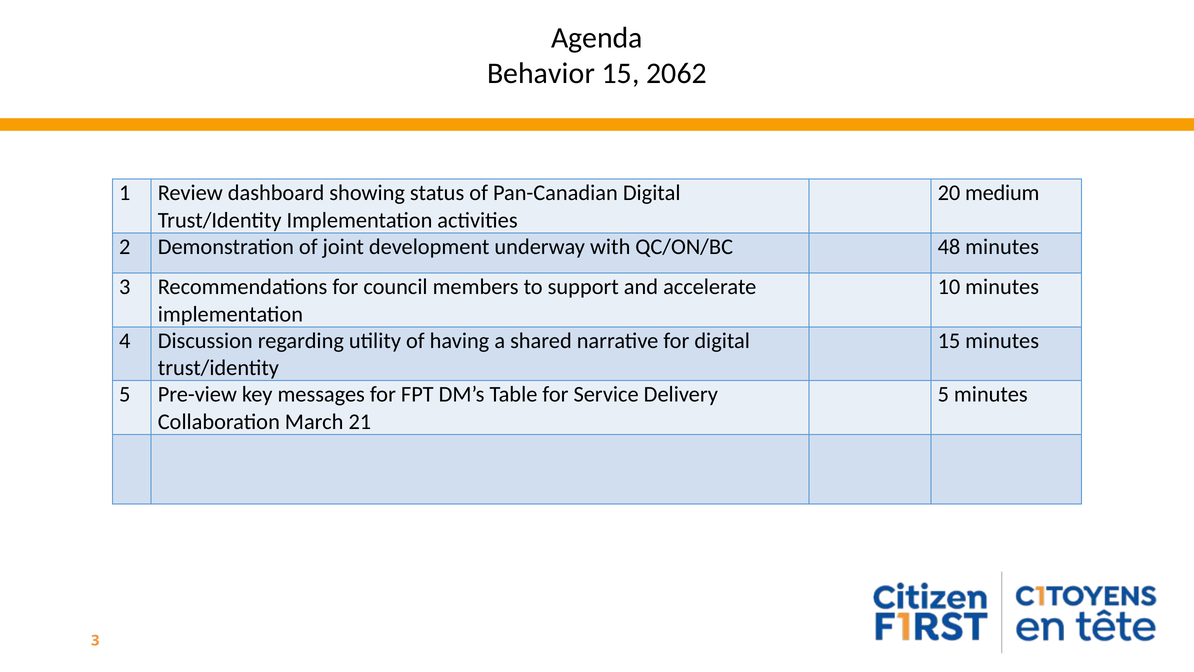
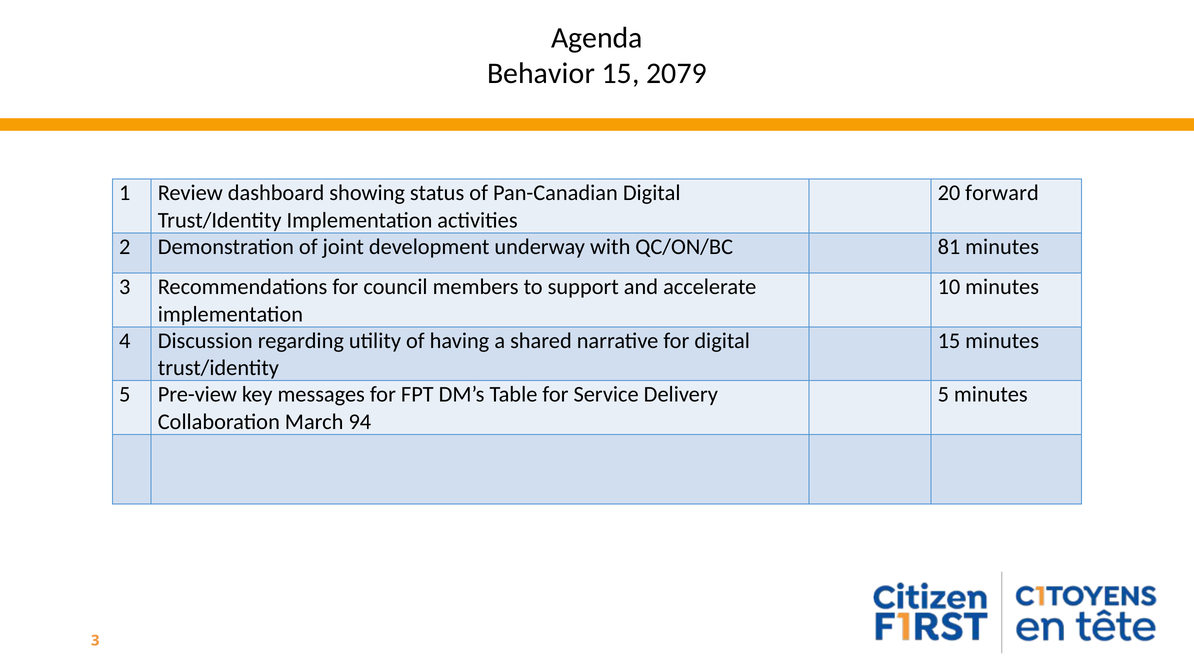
2062: 2062 -> 2079
medium: medium -> forward
48: 48 -> 81
21: 21 -> 94
